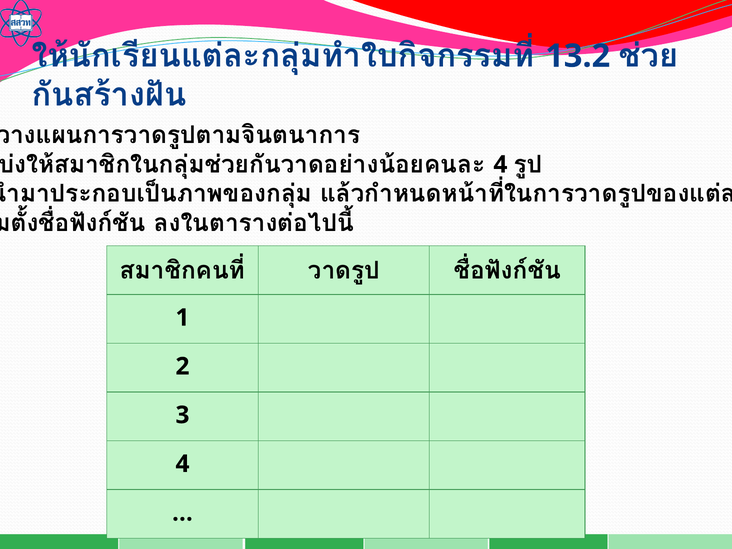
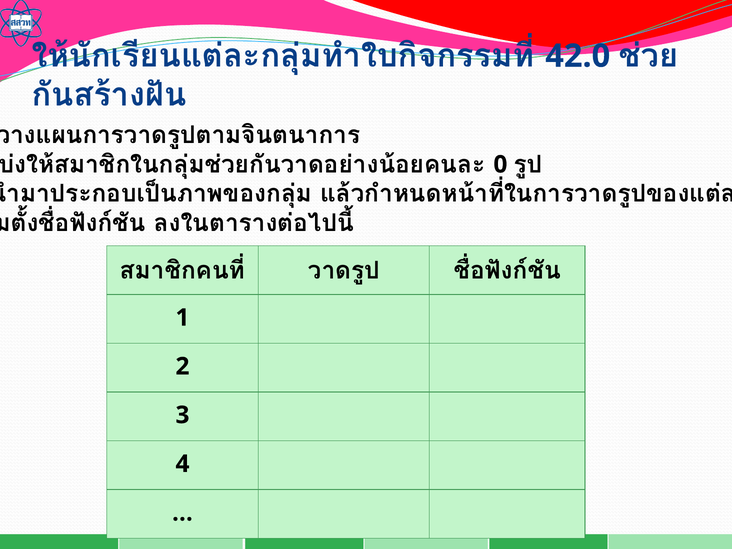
13.2: 13.2 -> 42.0
4 at (500, 165): 4 -> 0
